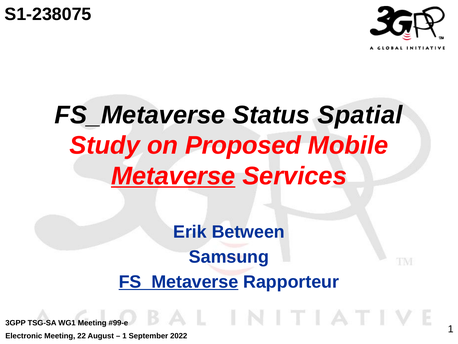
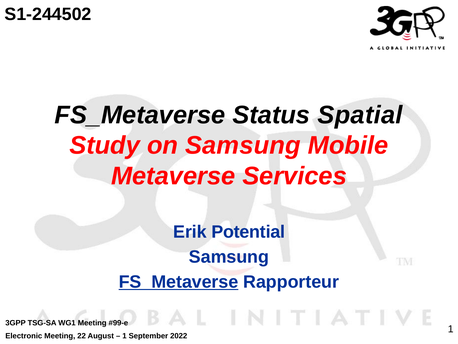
S1-238075: S1-238075 -> S1-244502
on Proposed: Proposed -> Samsung
Metaverse underline: present -> none
Between: Between -> Potential
